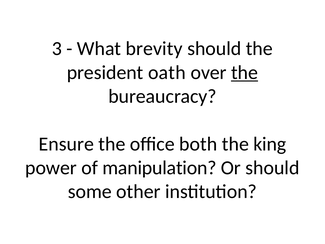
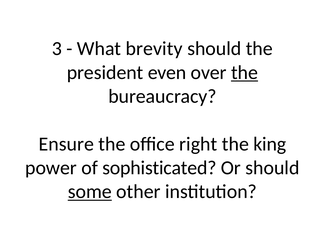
oath: oath -> even
both: both -> right
manipulation: manipulation -> sophisticated
some underline: none -> present
